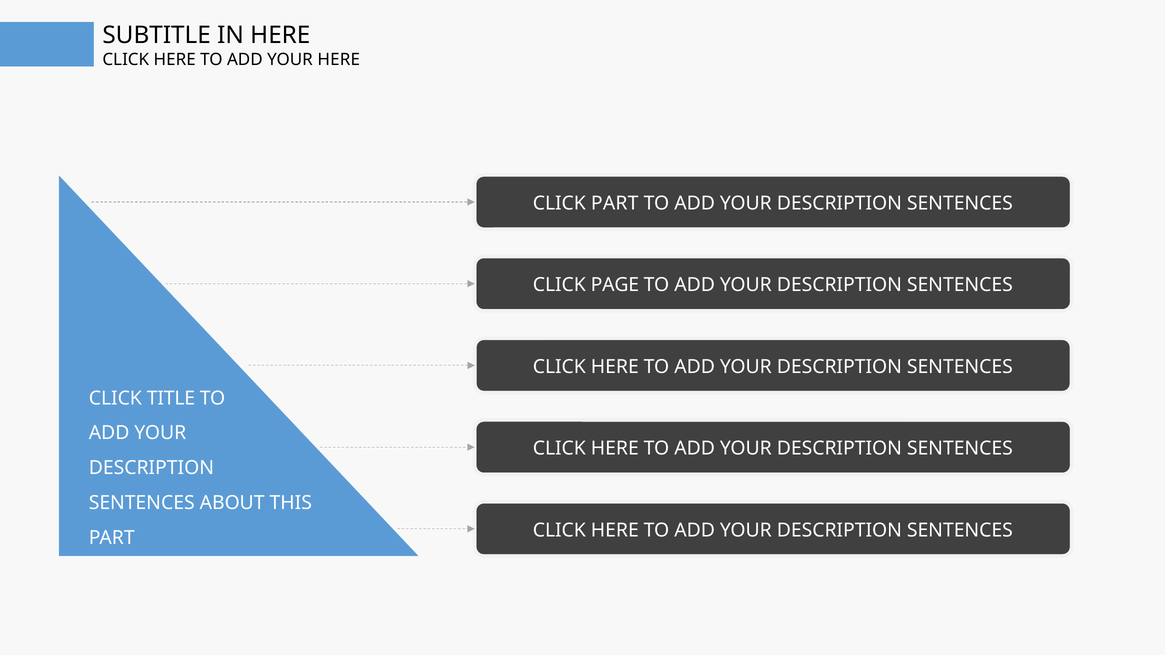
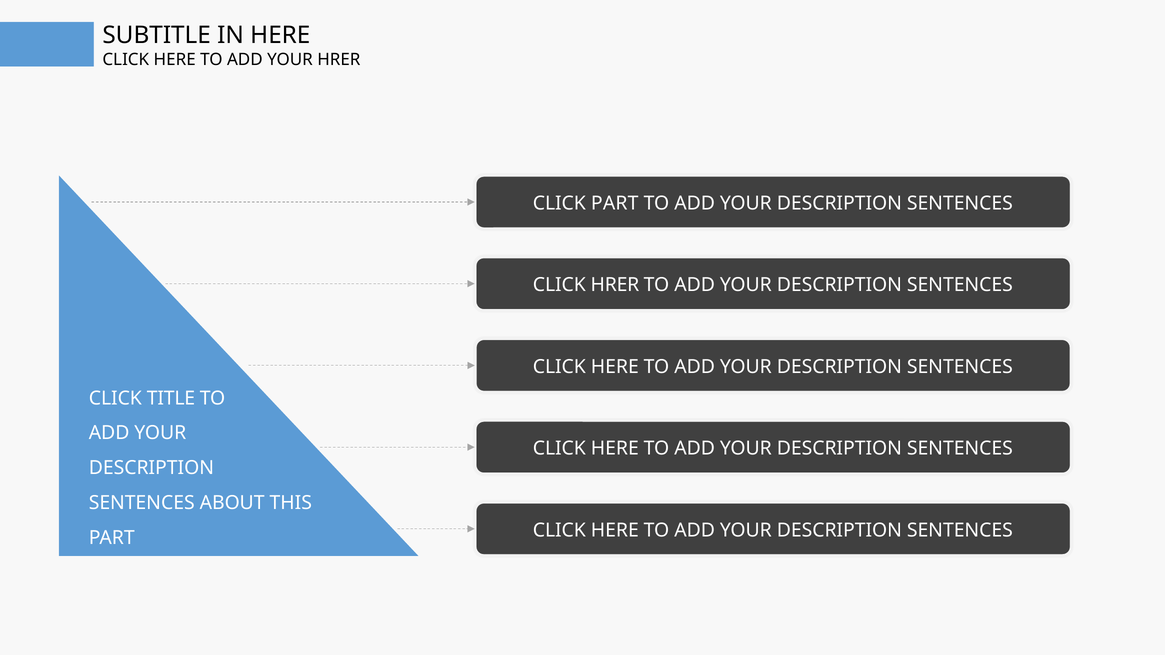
YOUR HERE: HERE -> HRER
CLICK PAGE: PAGE -> HRER
